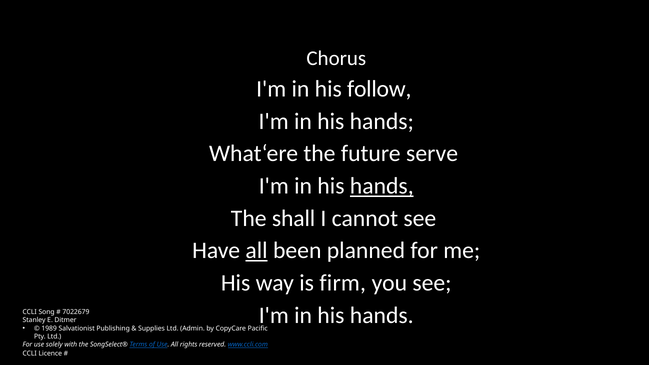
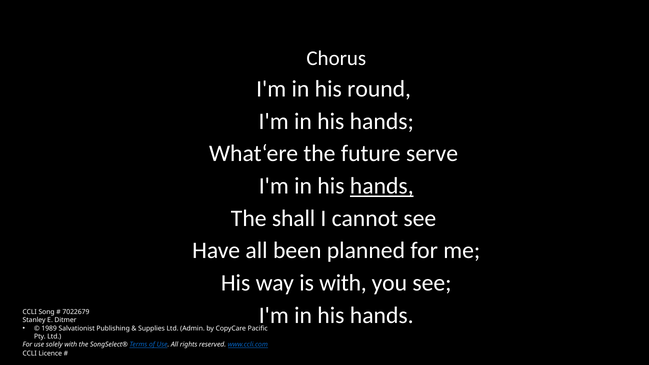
follow: follow -> round
all at (257, 251) underline: present -> none
is firm: firm -> with
